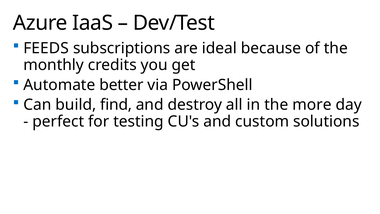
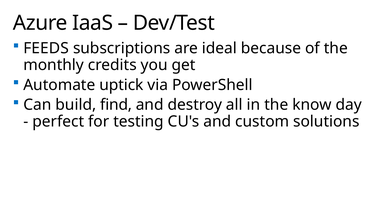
better: better -> uptick
more: more -> know
